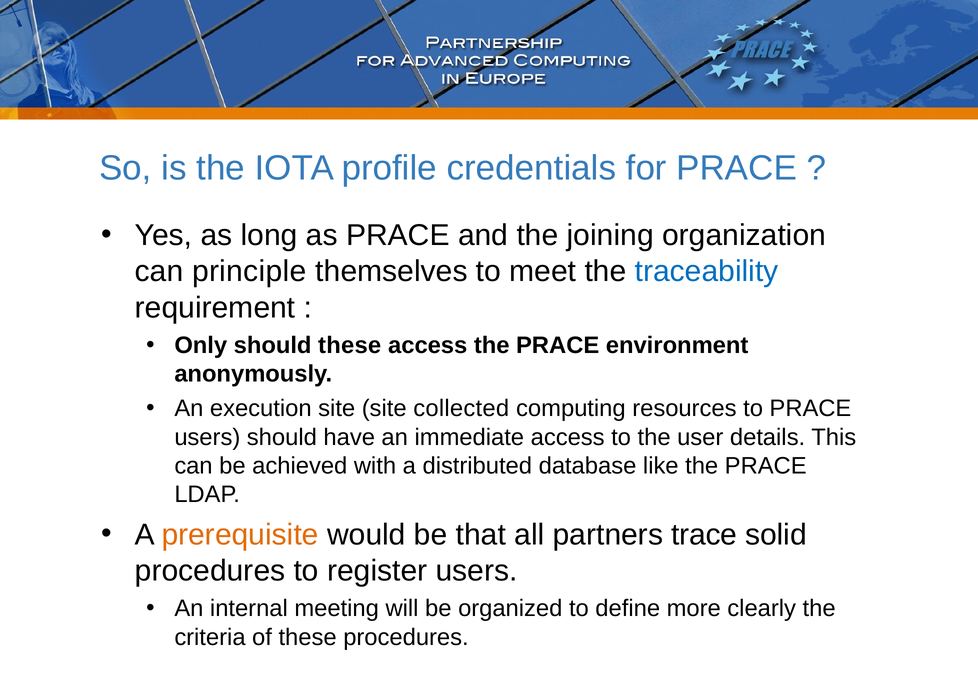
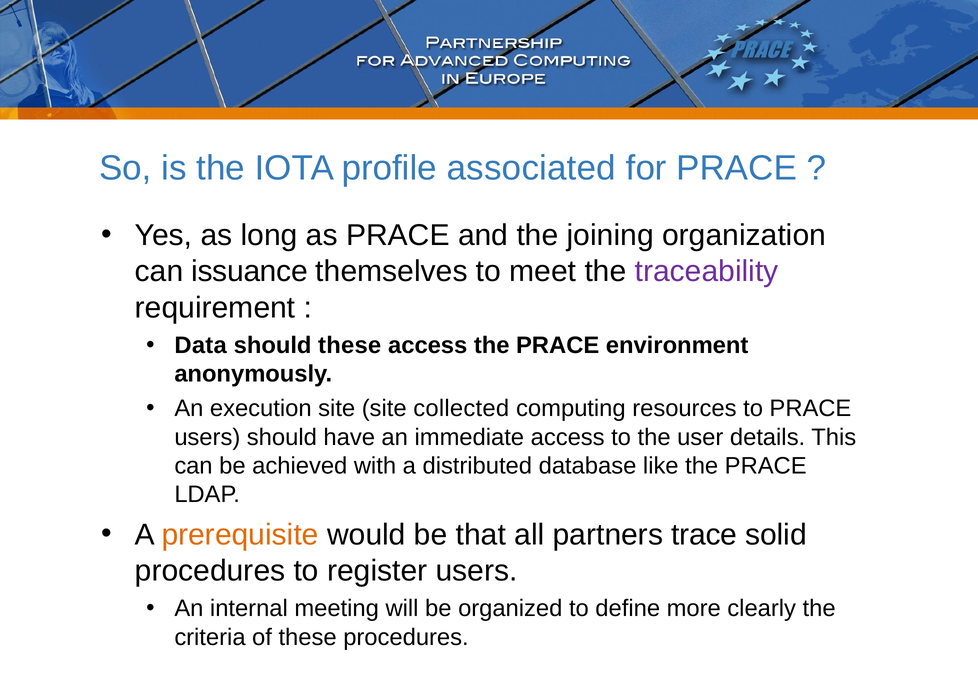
credentials: credentials -> associated
principle: principle -> issuance
traceability colour: blue -> purple
Only: Only -> Data
